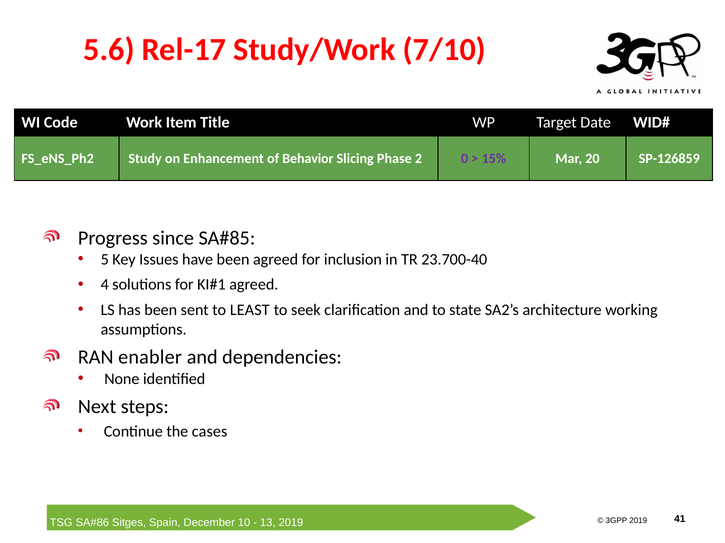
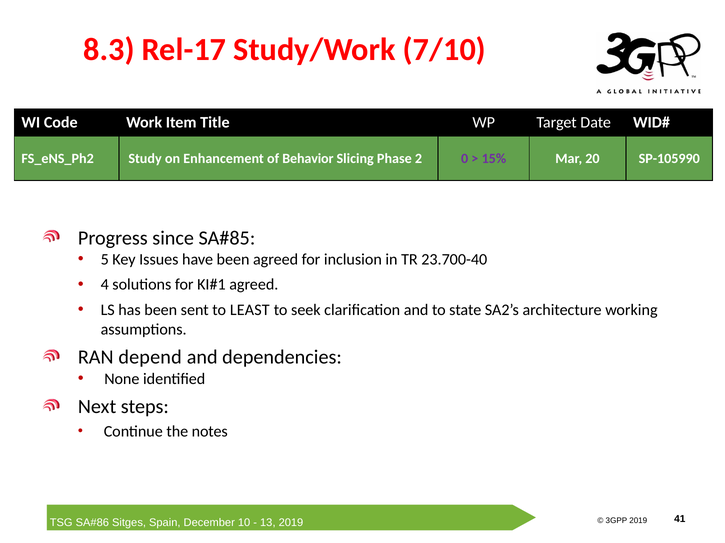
5.6: 5.6 -> 8.3
SP-126859: SP-126859 -> SP-105990
enabler: enabler -> depend
cases: cases -> notes
